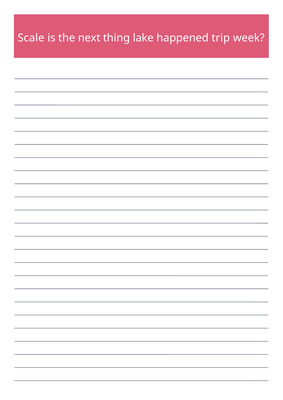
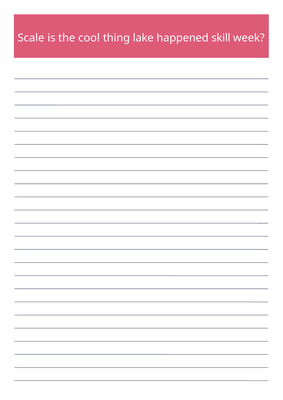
next: next -> cool
trip: trip -> skill
